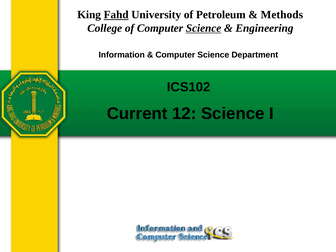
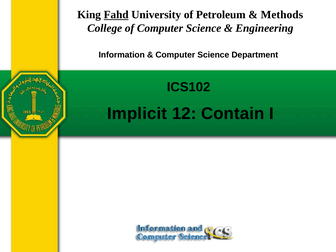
Science at (204, 28) underline: present -> none
Current: Current -> Implicit
12 Science: Science -> Contain
